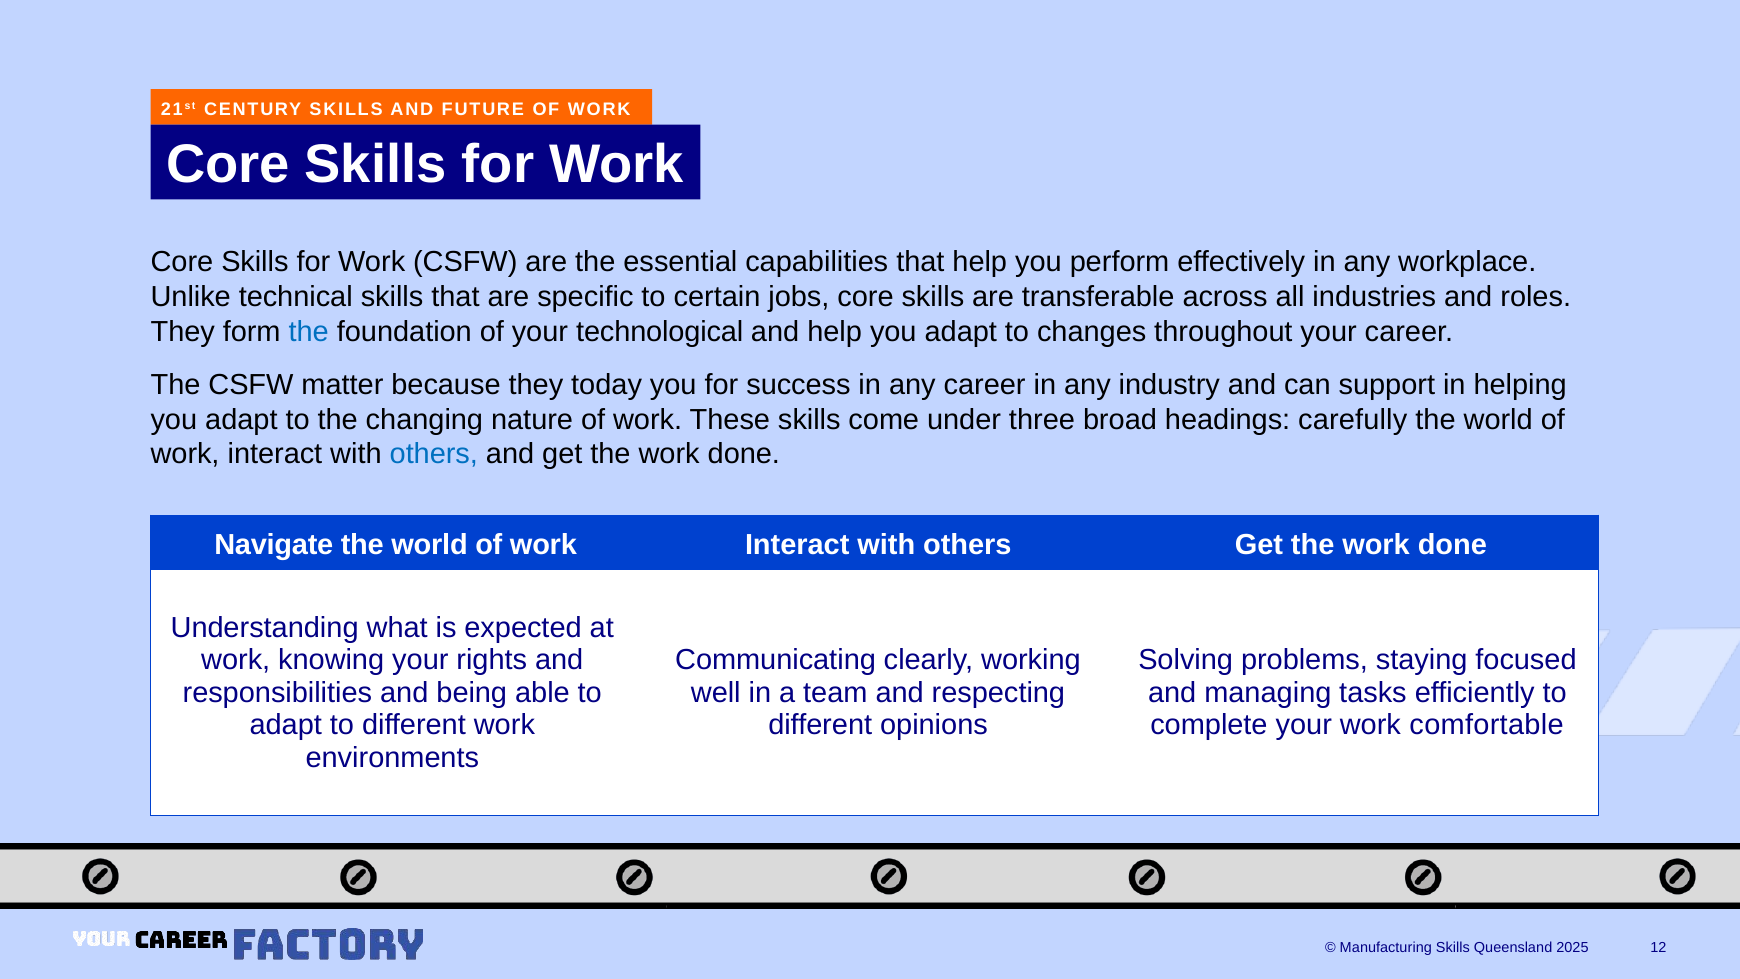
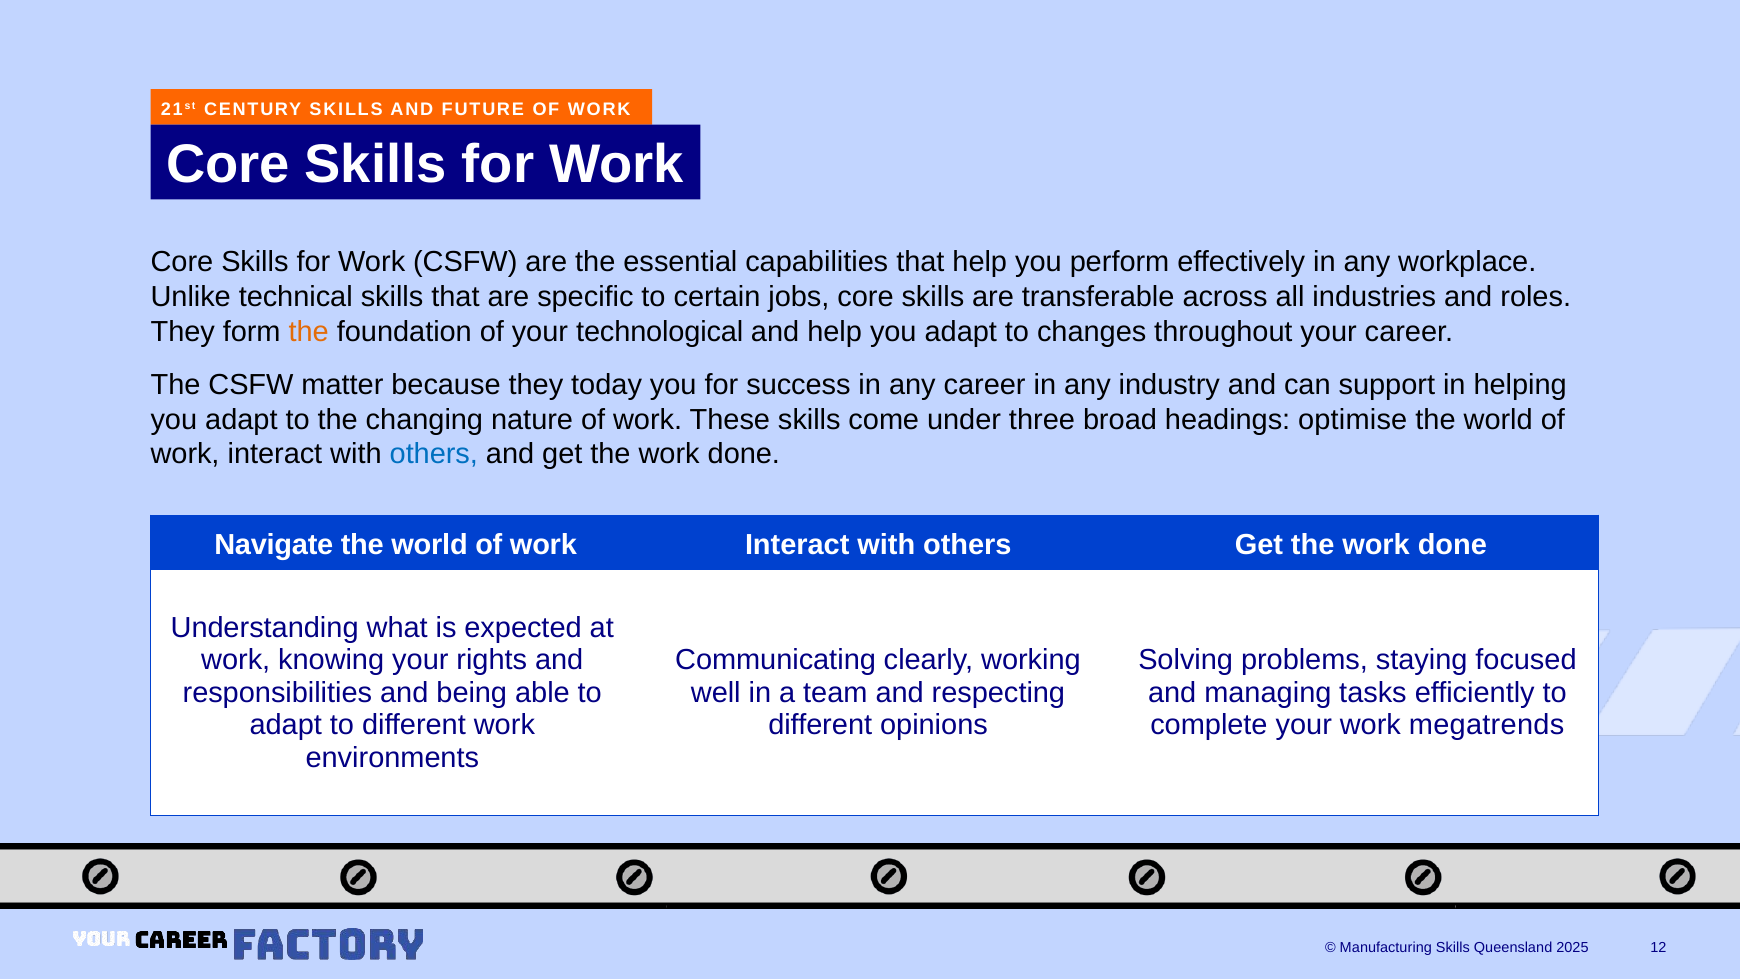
the at (309, 332) colour: blue -> orange
carefully: carefully -> optimise
comfortable: comfortable -> megatrends
